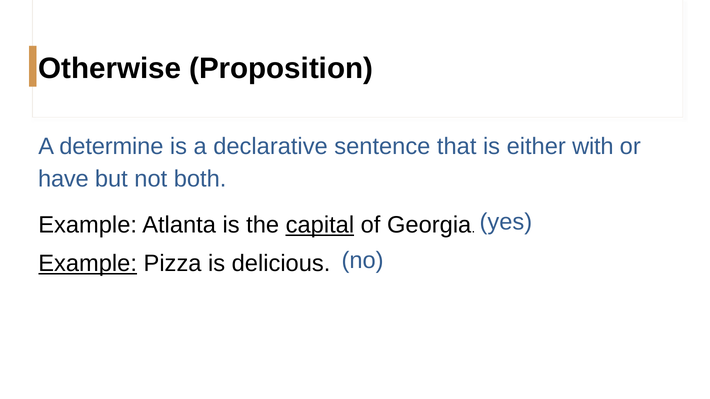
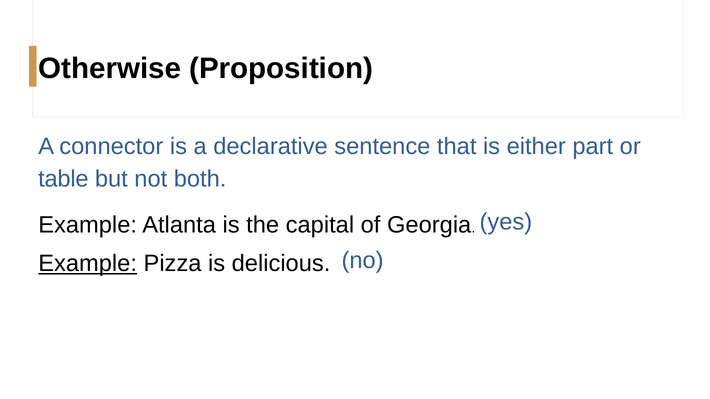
determine: determine -> connector
with: with -> part
have: have -> table
capital underline: present -> none
